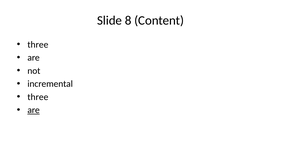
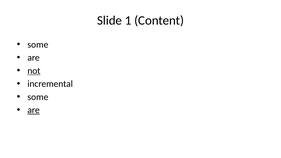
8: 8 -> 1
three at (38, 45): three -> some
not underline: none -> present
three at (38, 97): three -> some
